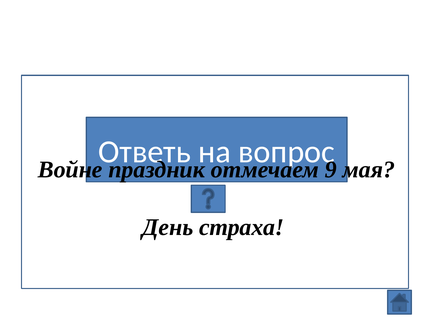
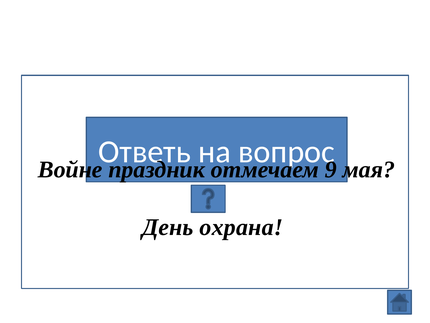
страха: страха -> охрана
